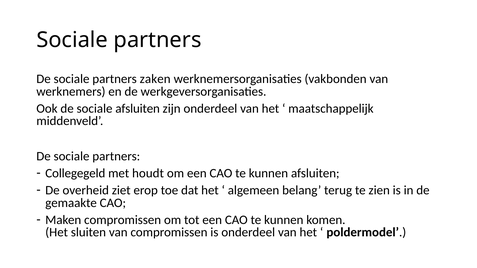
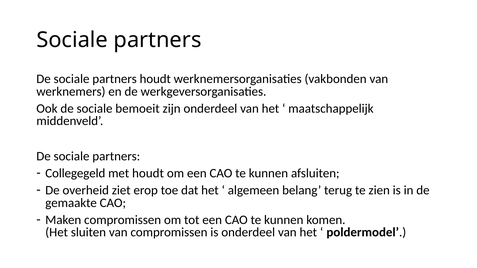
partners zaken: zaken -> houdt
sociale afsluiten: afsluiten -> bemoeit
